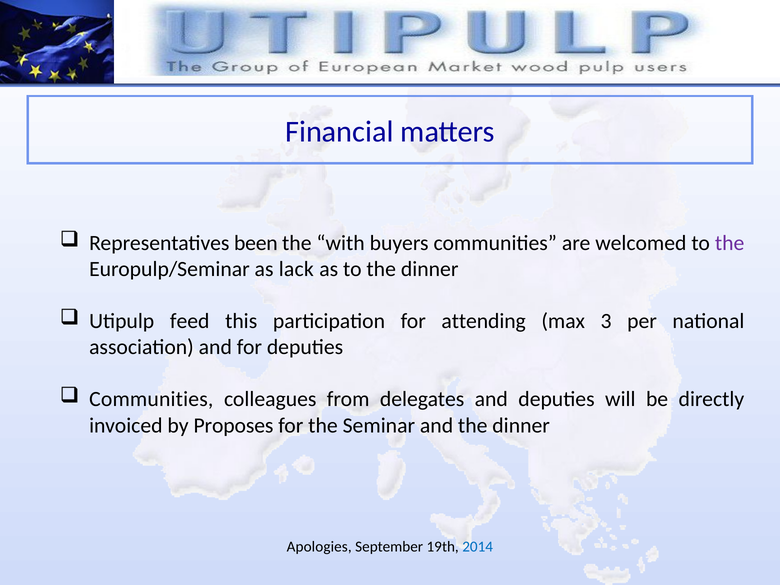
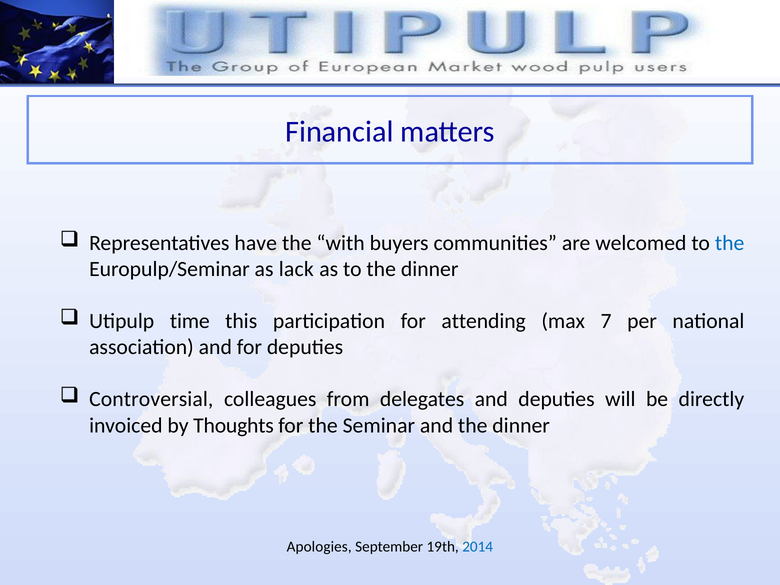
been: been -> have
the at (730, 243) colour: purple -> blue
feed: feed -> time
3: 3 -> 7
Communities at (151, 399): Communities -> Controversial
Proposes: Proposes -> Thoughts
